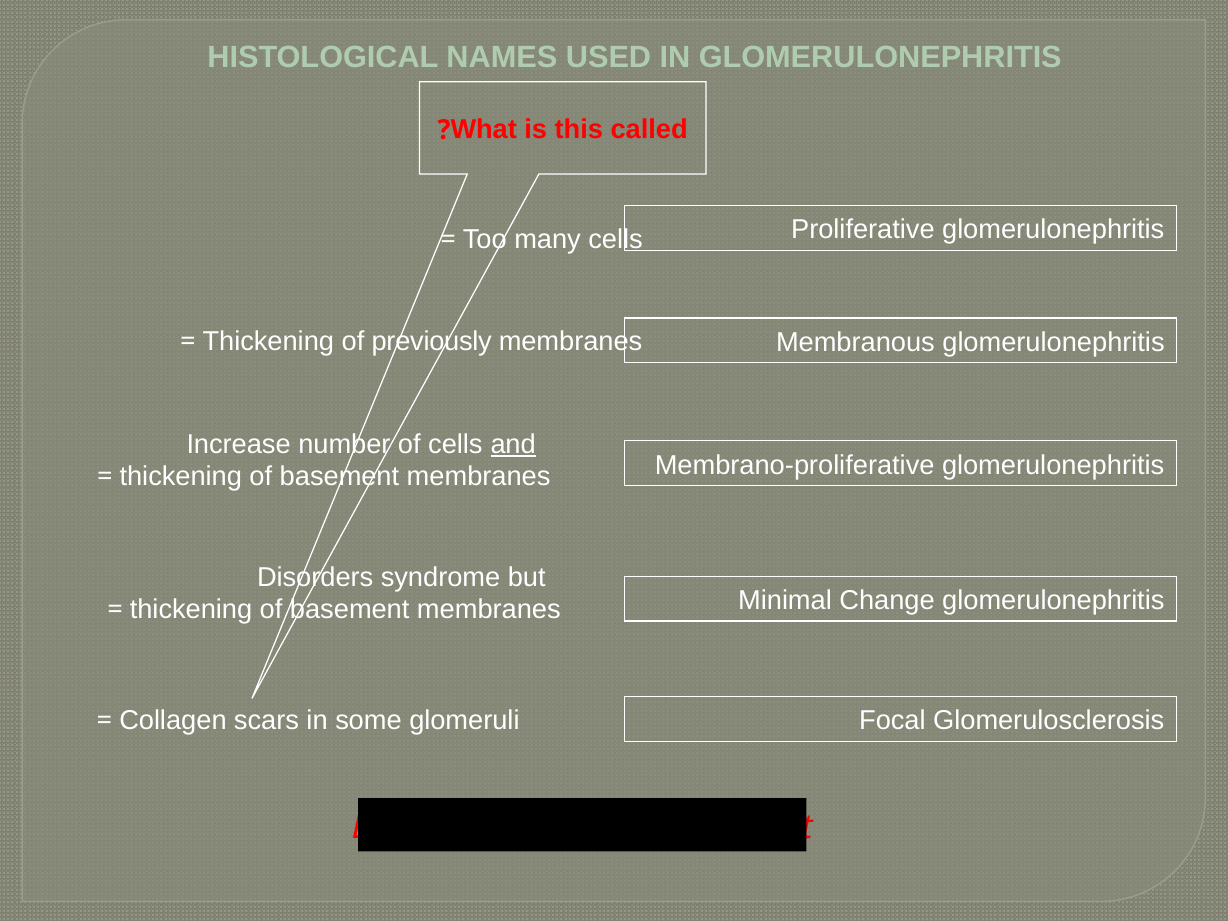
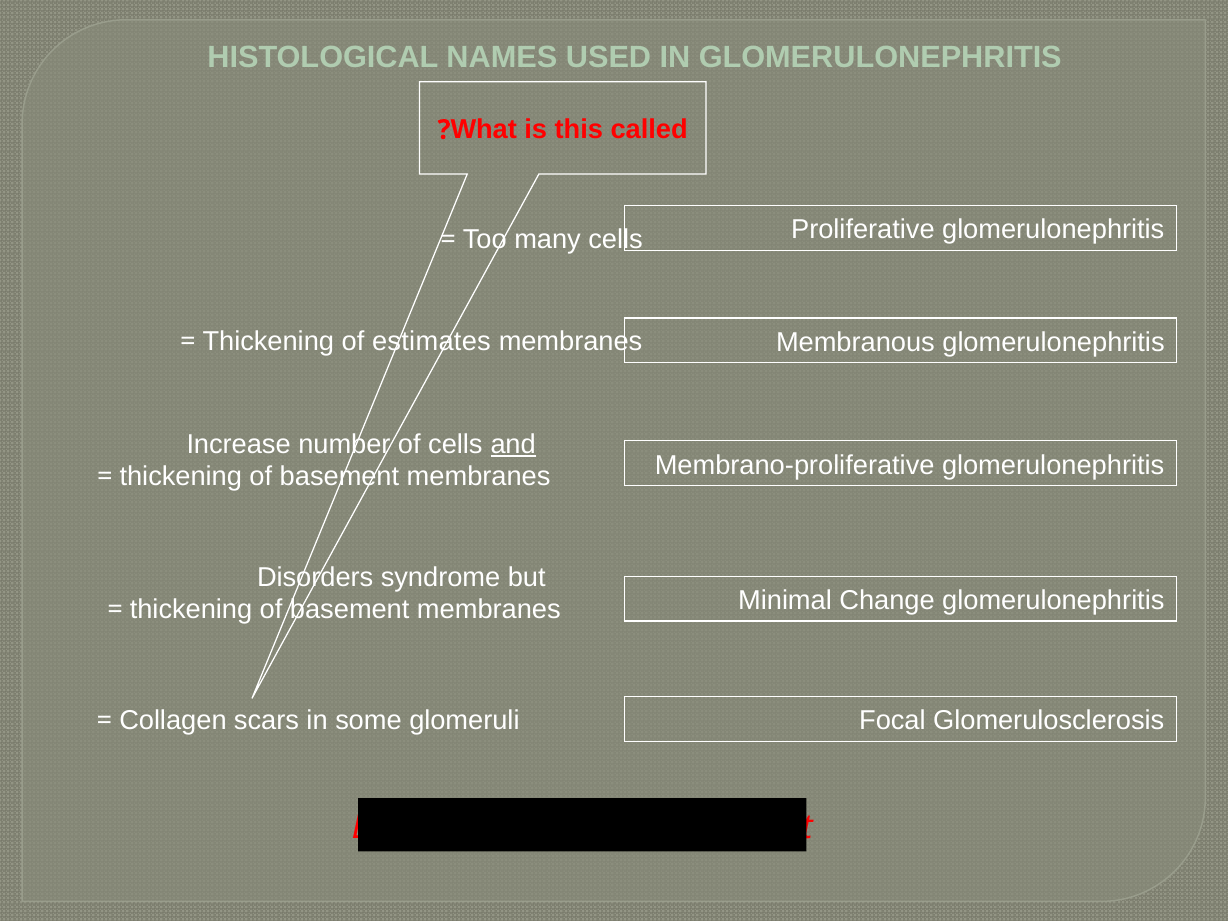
previously: previously -> estimates
